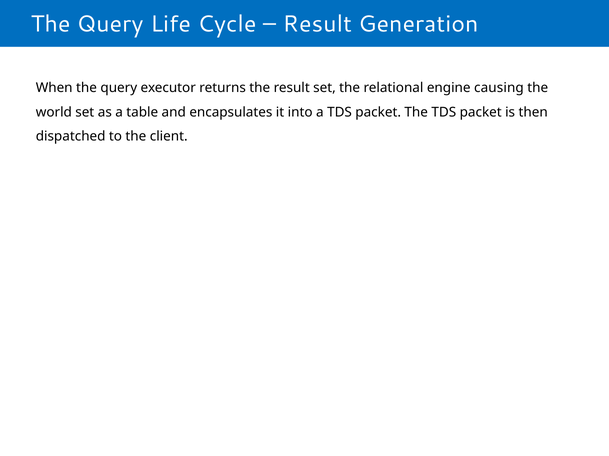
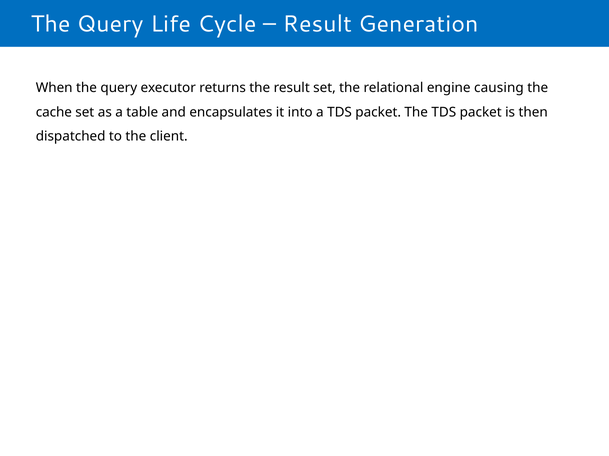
world: world -> cache
